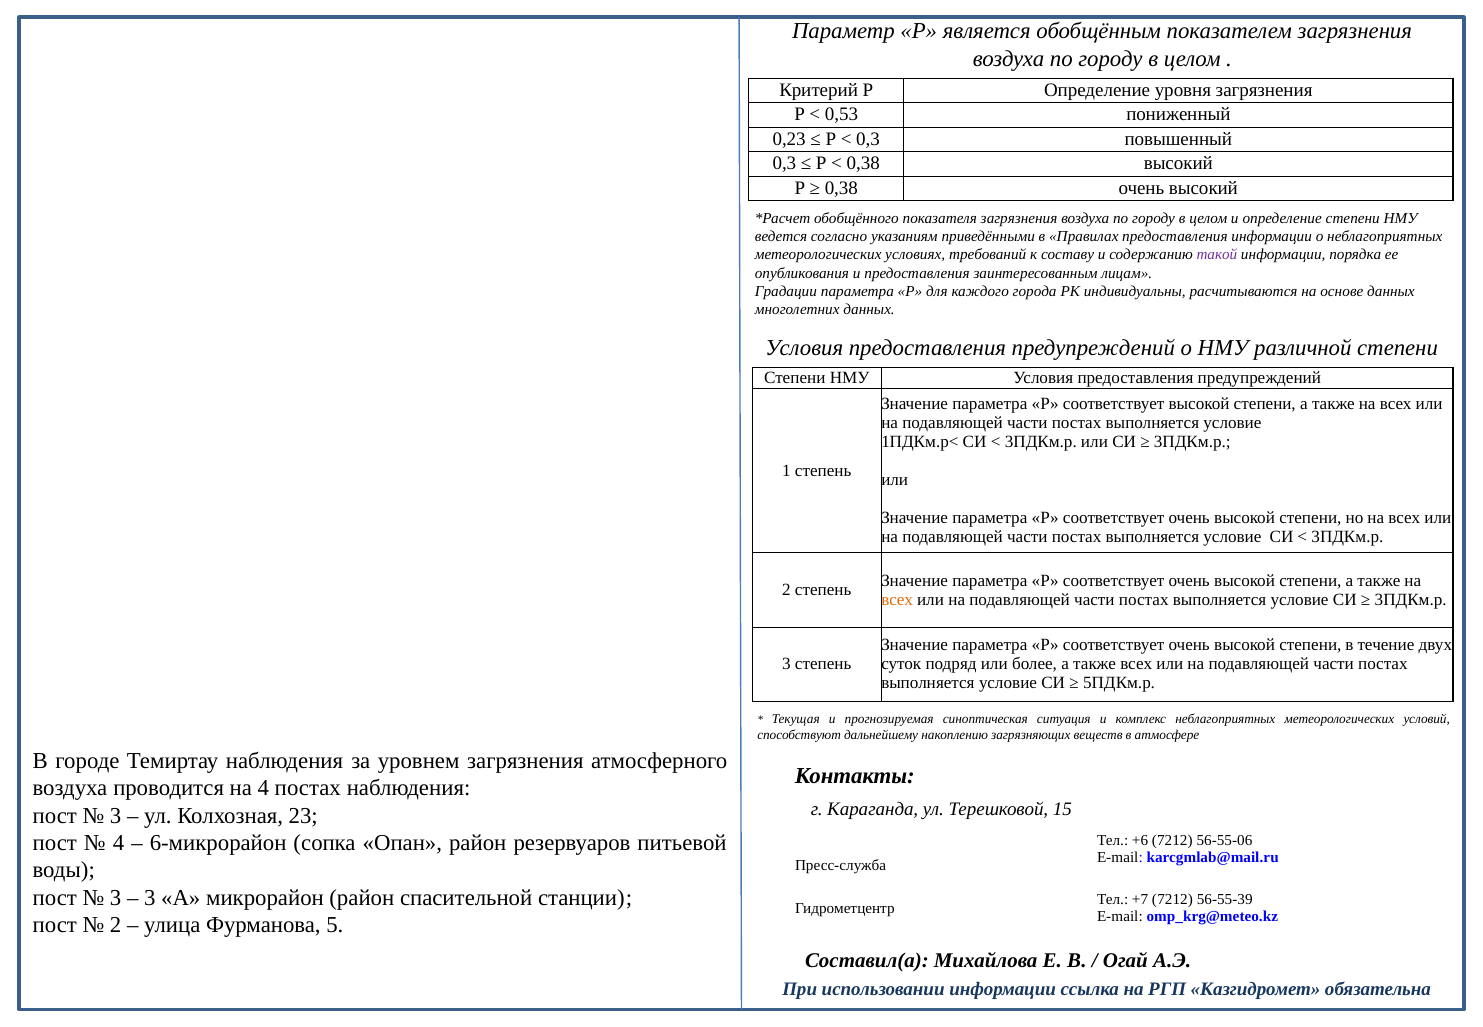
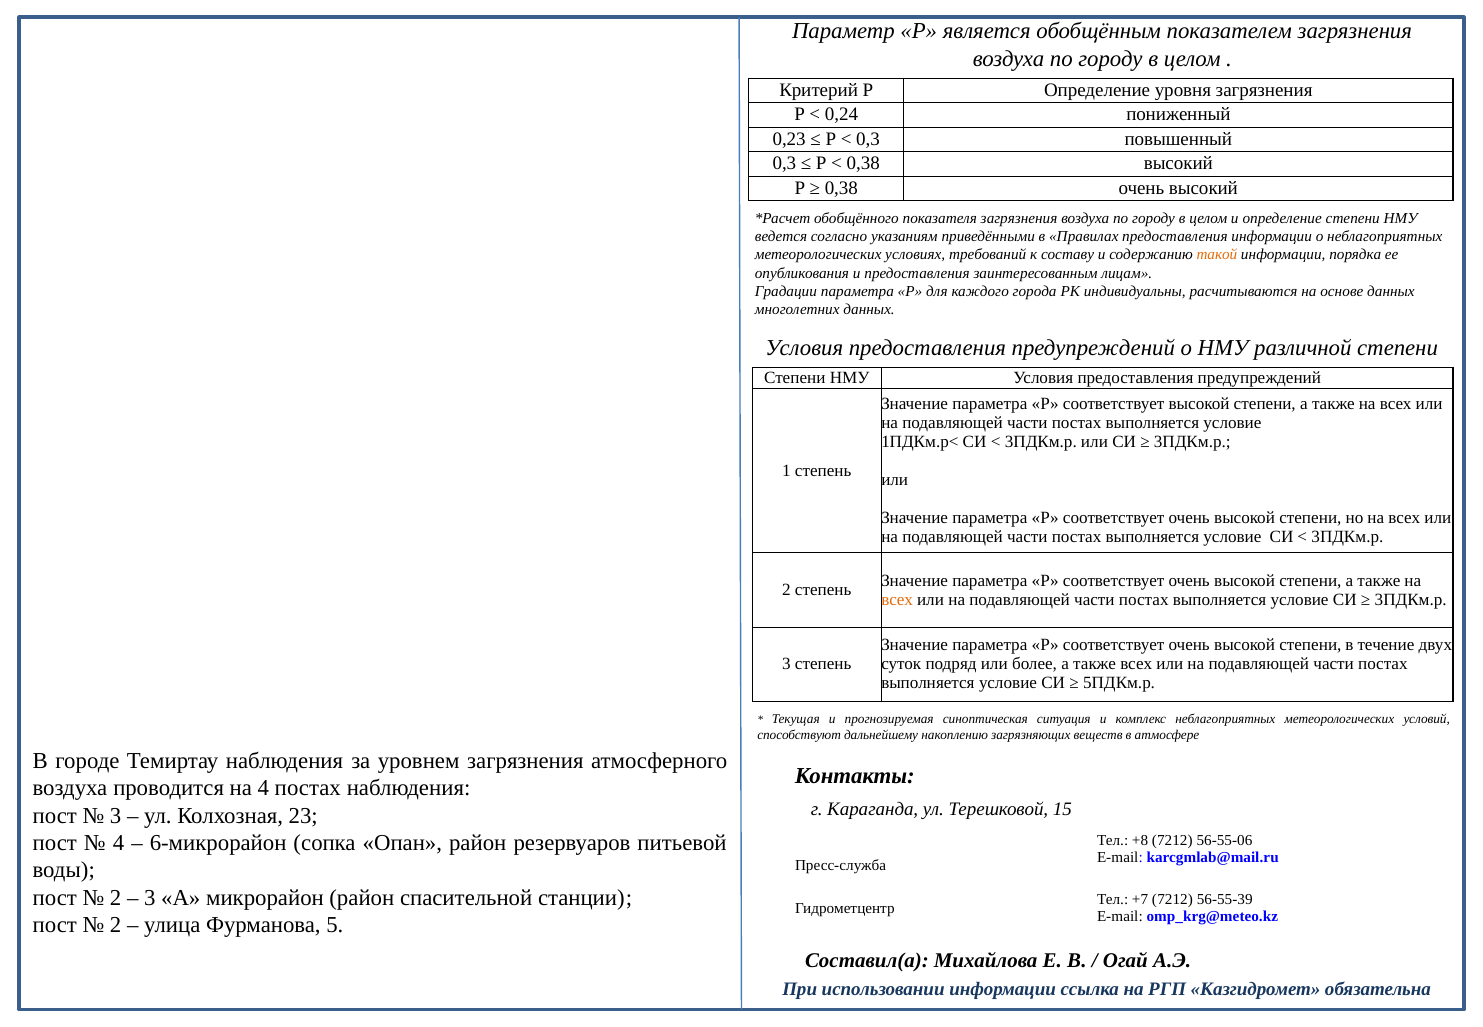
0,53: 0,53 -> 0,24
такой colour: purple -> orange
+6: +6 -> +8
3 at (116, 897): 3 -> 2
